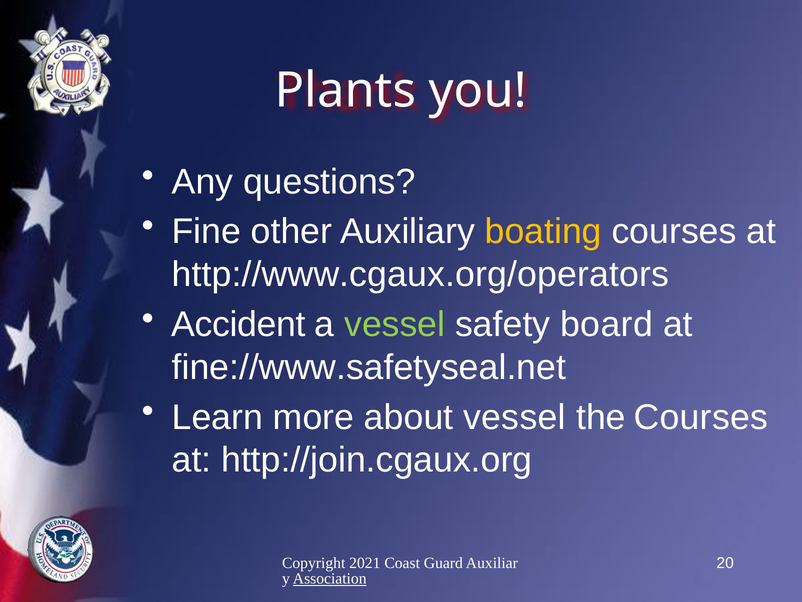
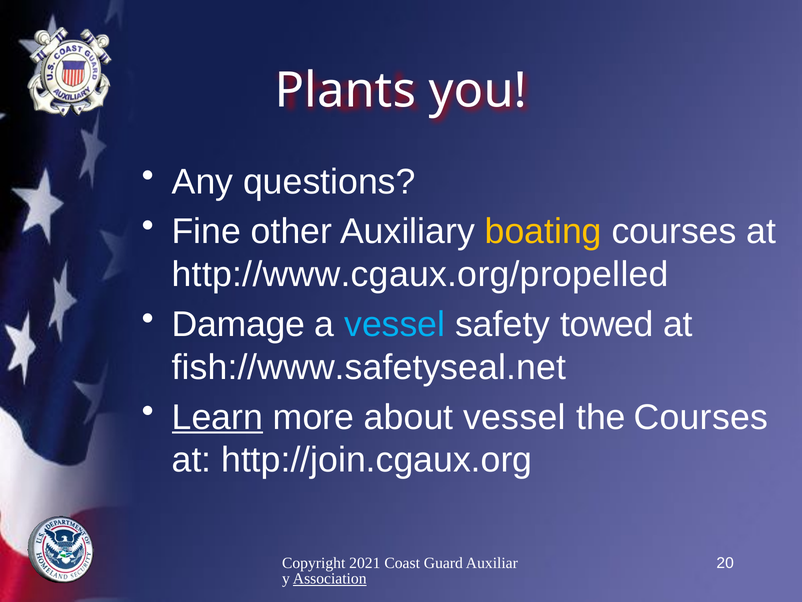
http://www.cgaux.org/operators: http://www.cgaux.org/operators -> http://www.cgaux.org/propelled
Accident: Accident -> Damage
vessel at (395, 324) colour: light green -> light blue
board: board -> towed
fine://www.safetyseal.net: fine://www.safetyseal.net -> fish://www.safetyseal.net
Learn underline: none -> present
